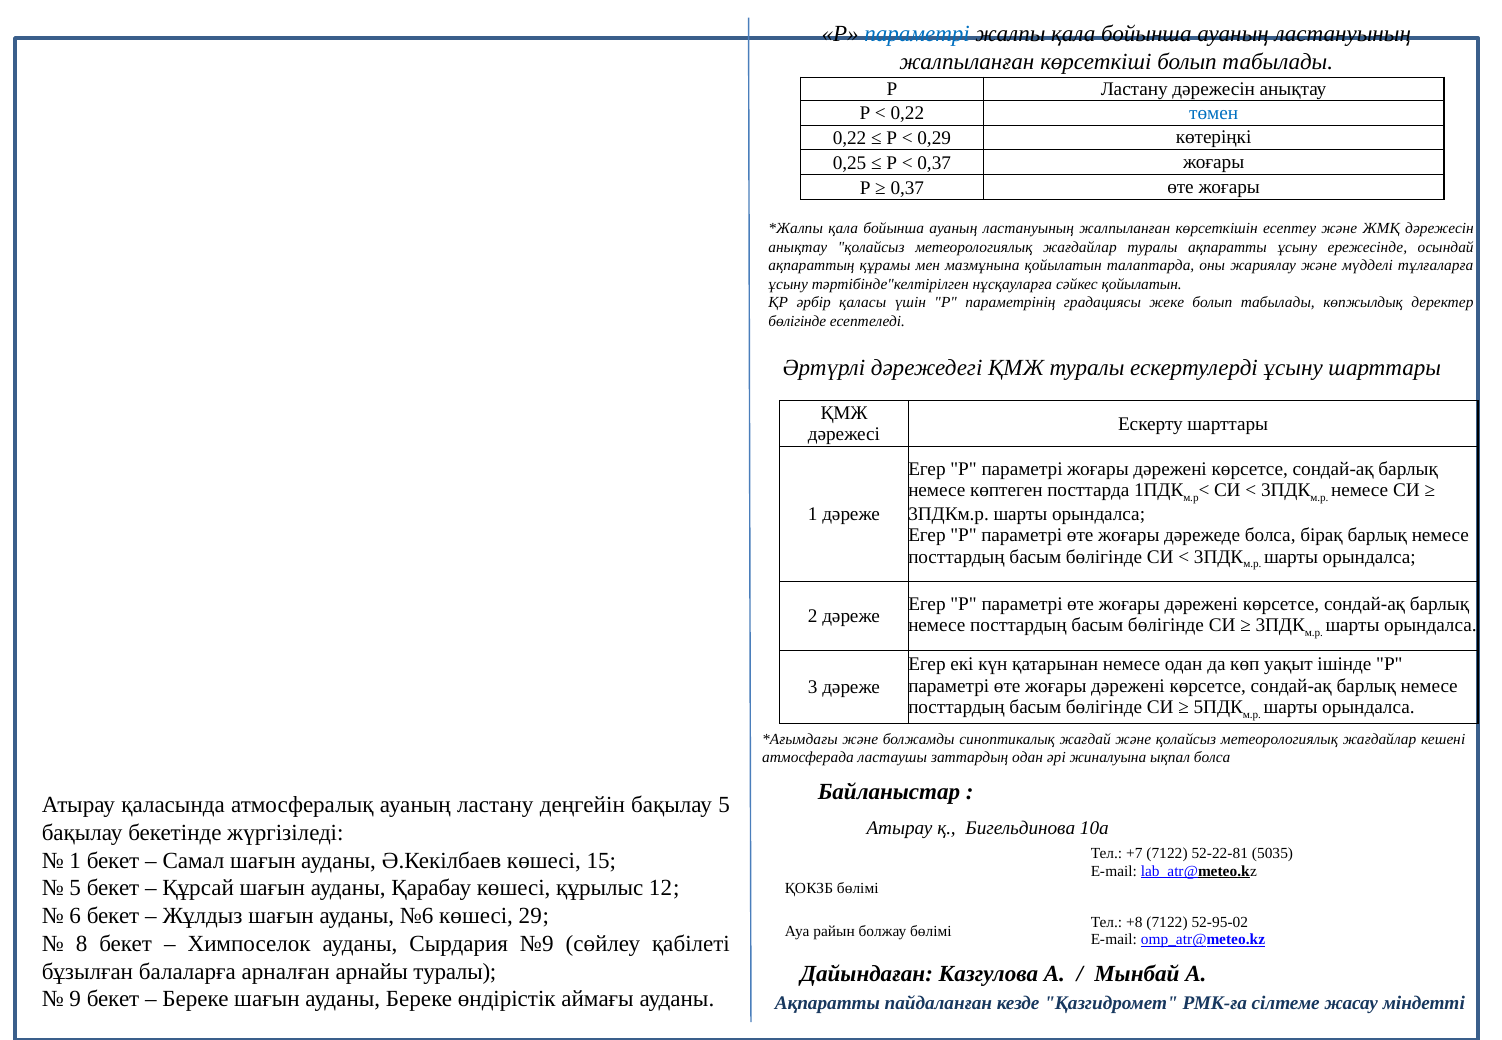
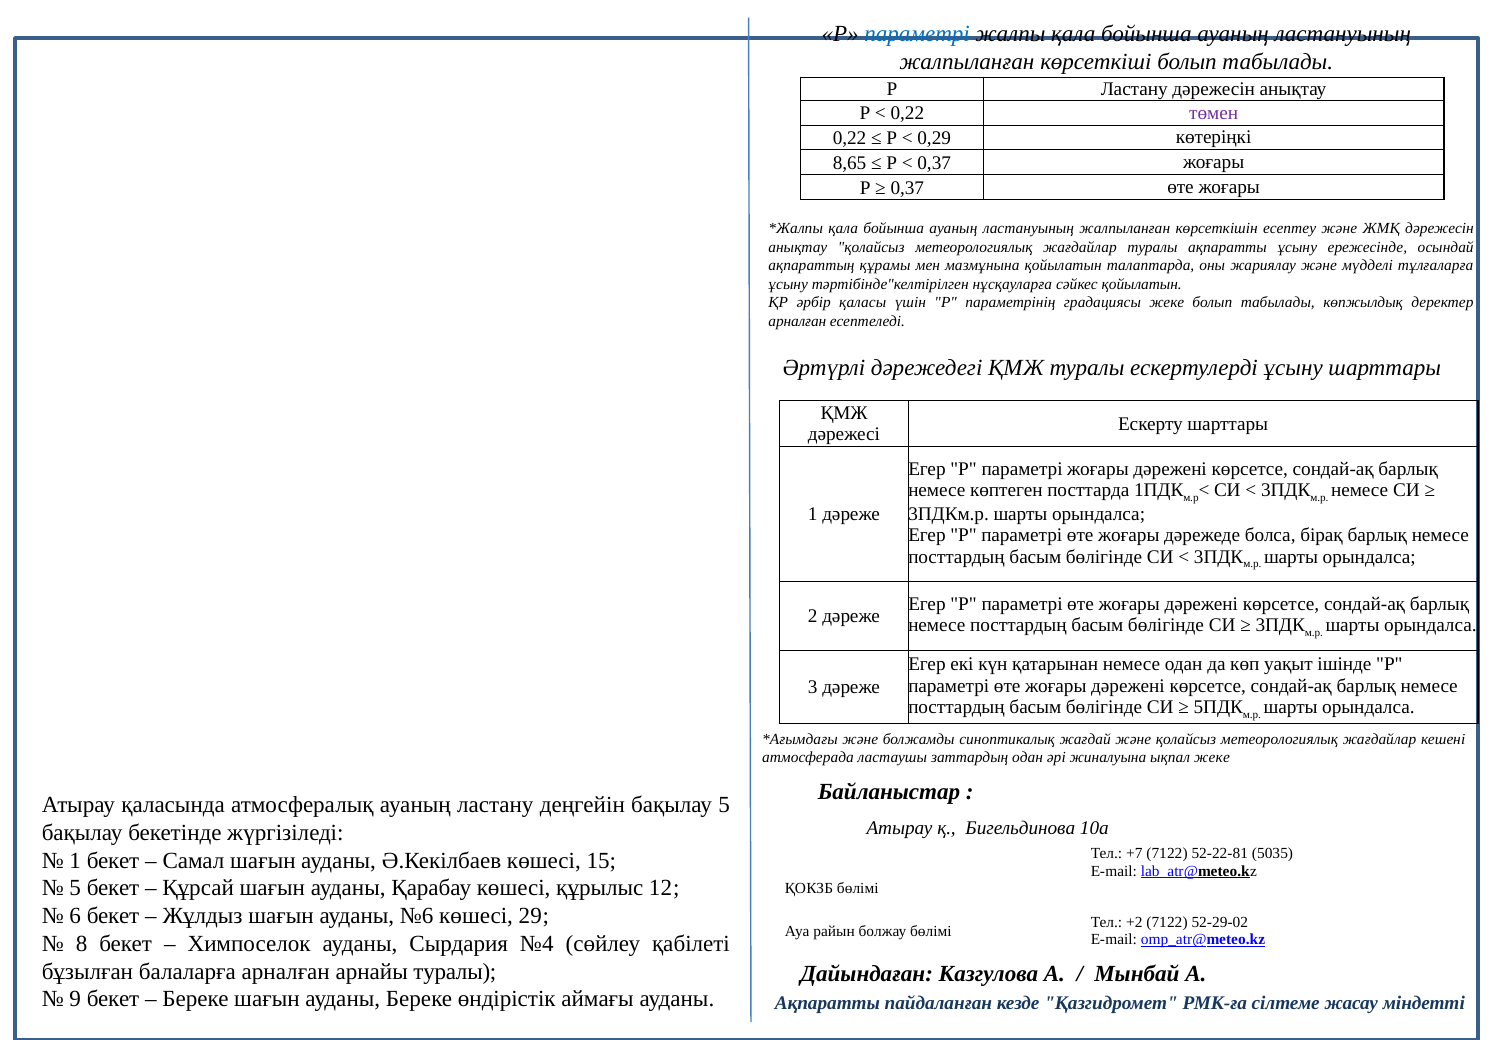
төмен colour: blue -> purple
0,25: 0,25 -> 8,65
бөлігінде at (797, 321): бөлігінде -> арналған
ықпал болса: болса -> жеке
+8: +8 -> +2
52-95-02: 52-95-02 -> 52-29-02
№9: №9 -> №4
